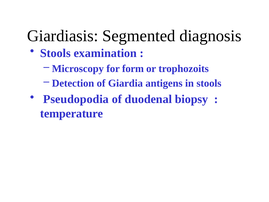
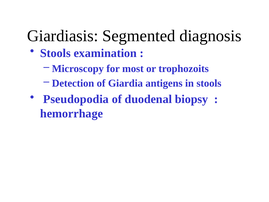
form: form -> most
temperature: temperature -> hemorrhage
